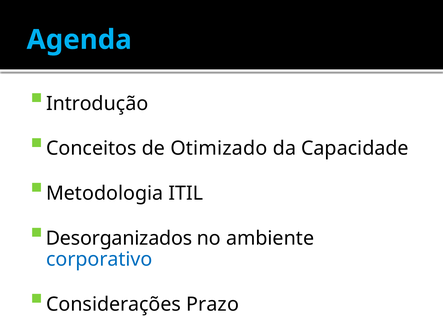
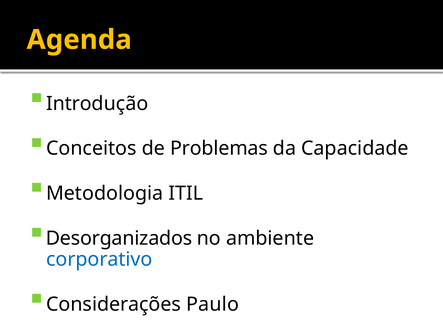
Agenda colour: light blue -> yellow
Otimizado: Otimizado -> Problemas
Prazo: Prazo -> Paulo
